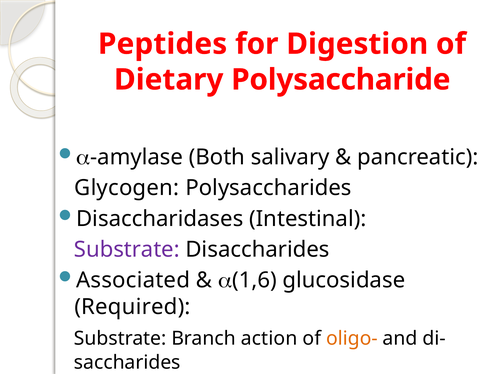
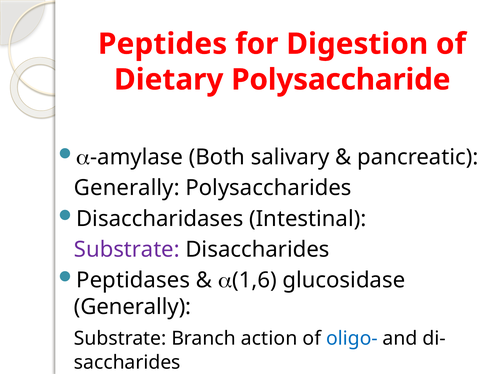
Glycogen at (127, 188): Glycogen -> Generally
Associated: Associated -> Peptidases
Required at (132, 307): Required -> Generally
oligo- colour: orange -> blue
